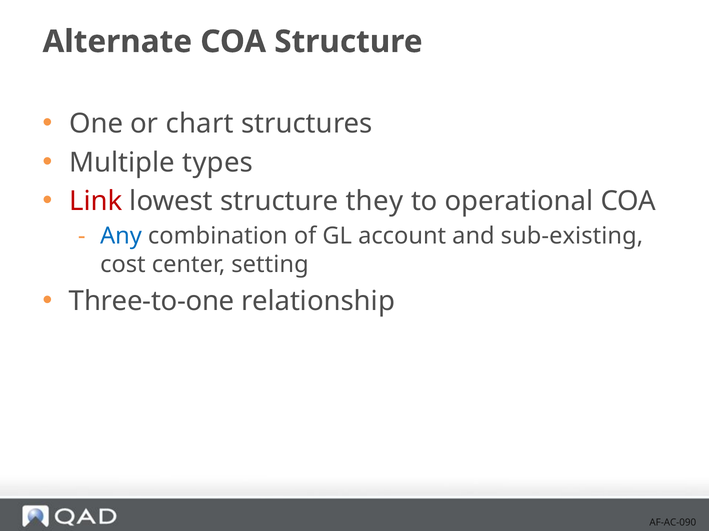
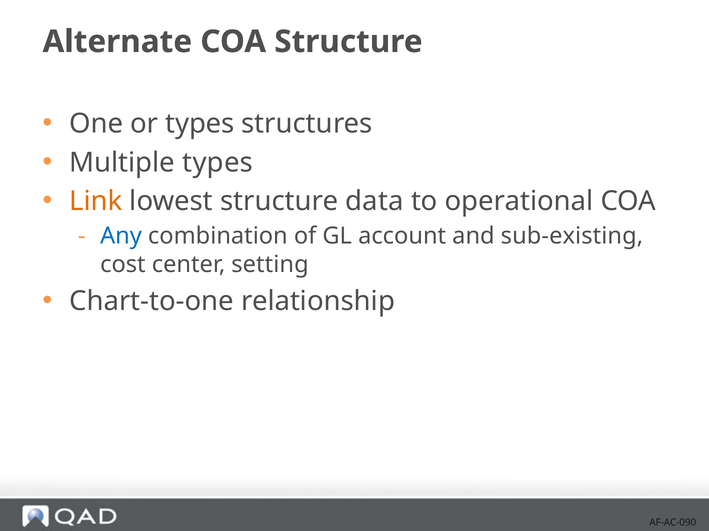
or chart: chart -> types
Link colour: red -> orange
they: they -> data
Three-to-one: Three-to-one -> Chart-to-one
